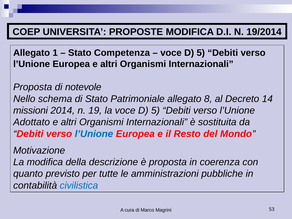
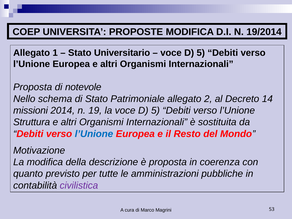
Competenza: Competenza -> Universitario
8: 8 -> 2
Adottato: Adottato -> Struttura
civilistica colour: blue -> purple
